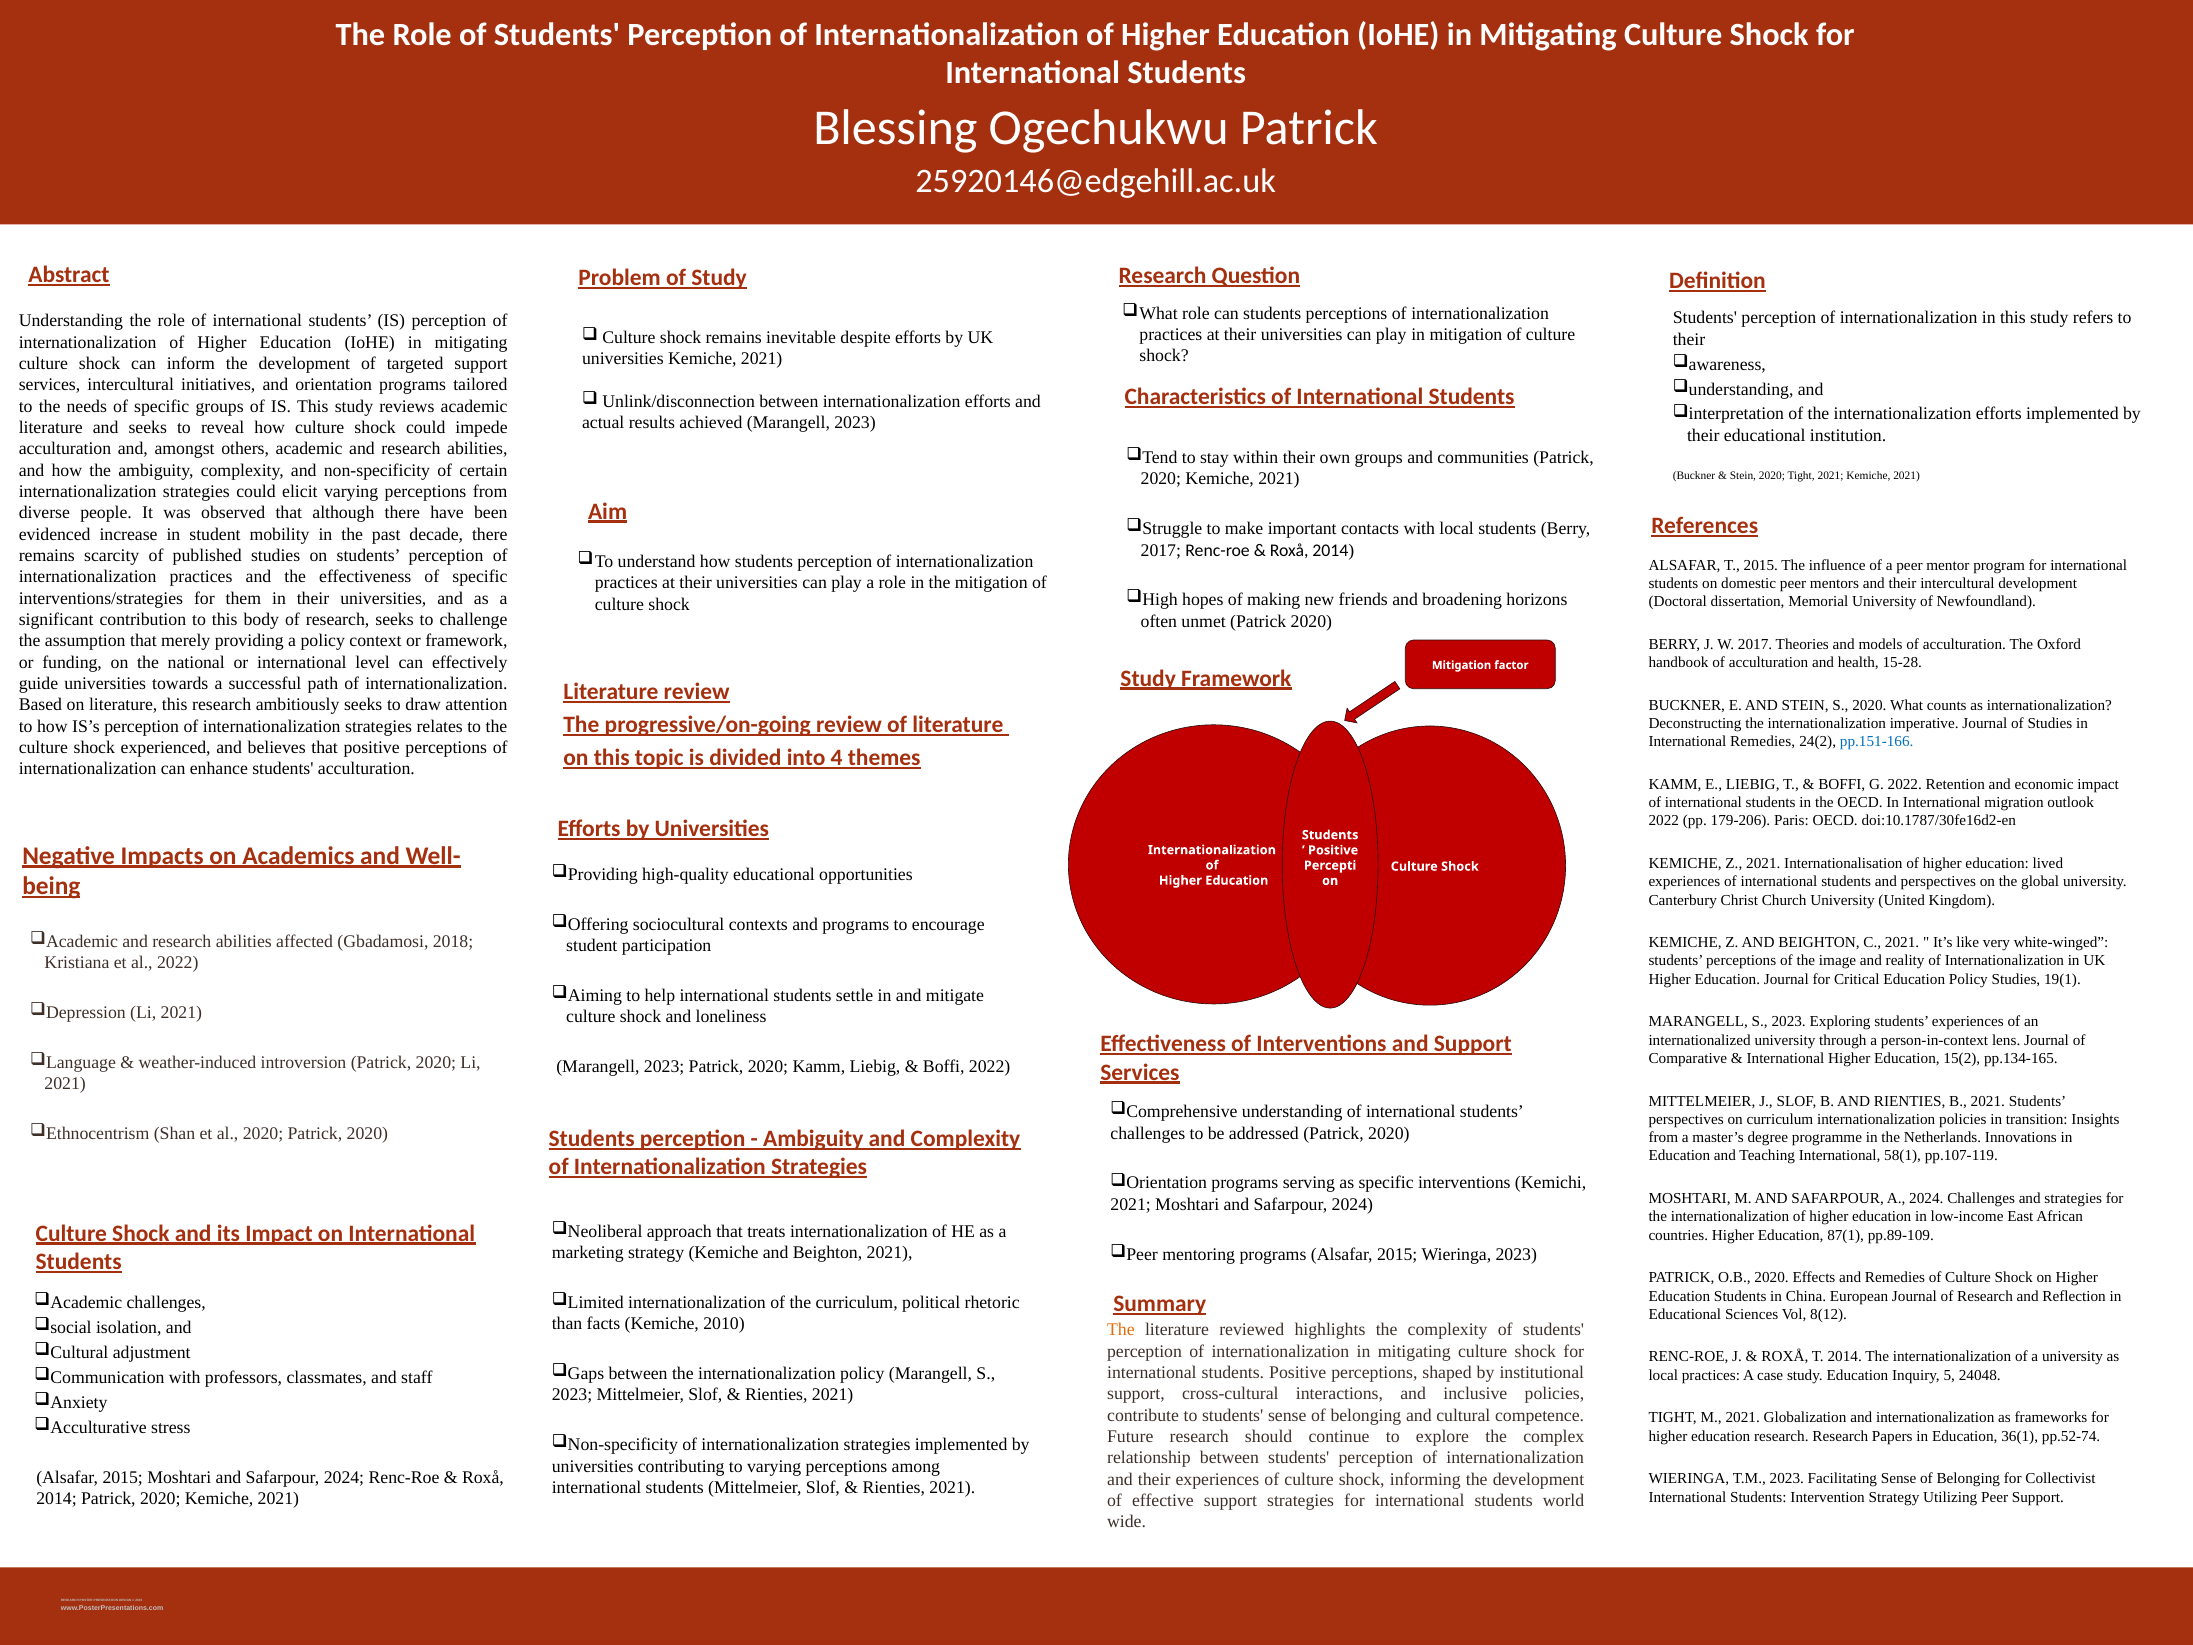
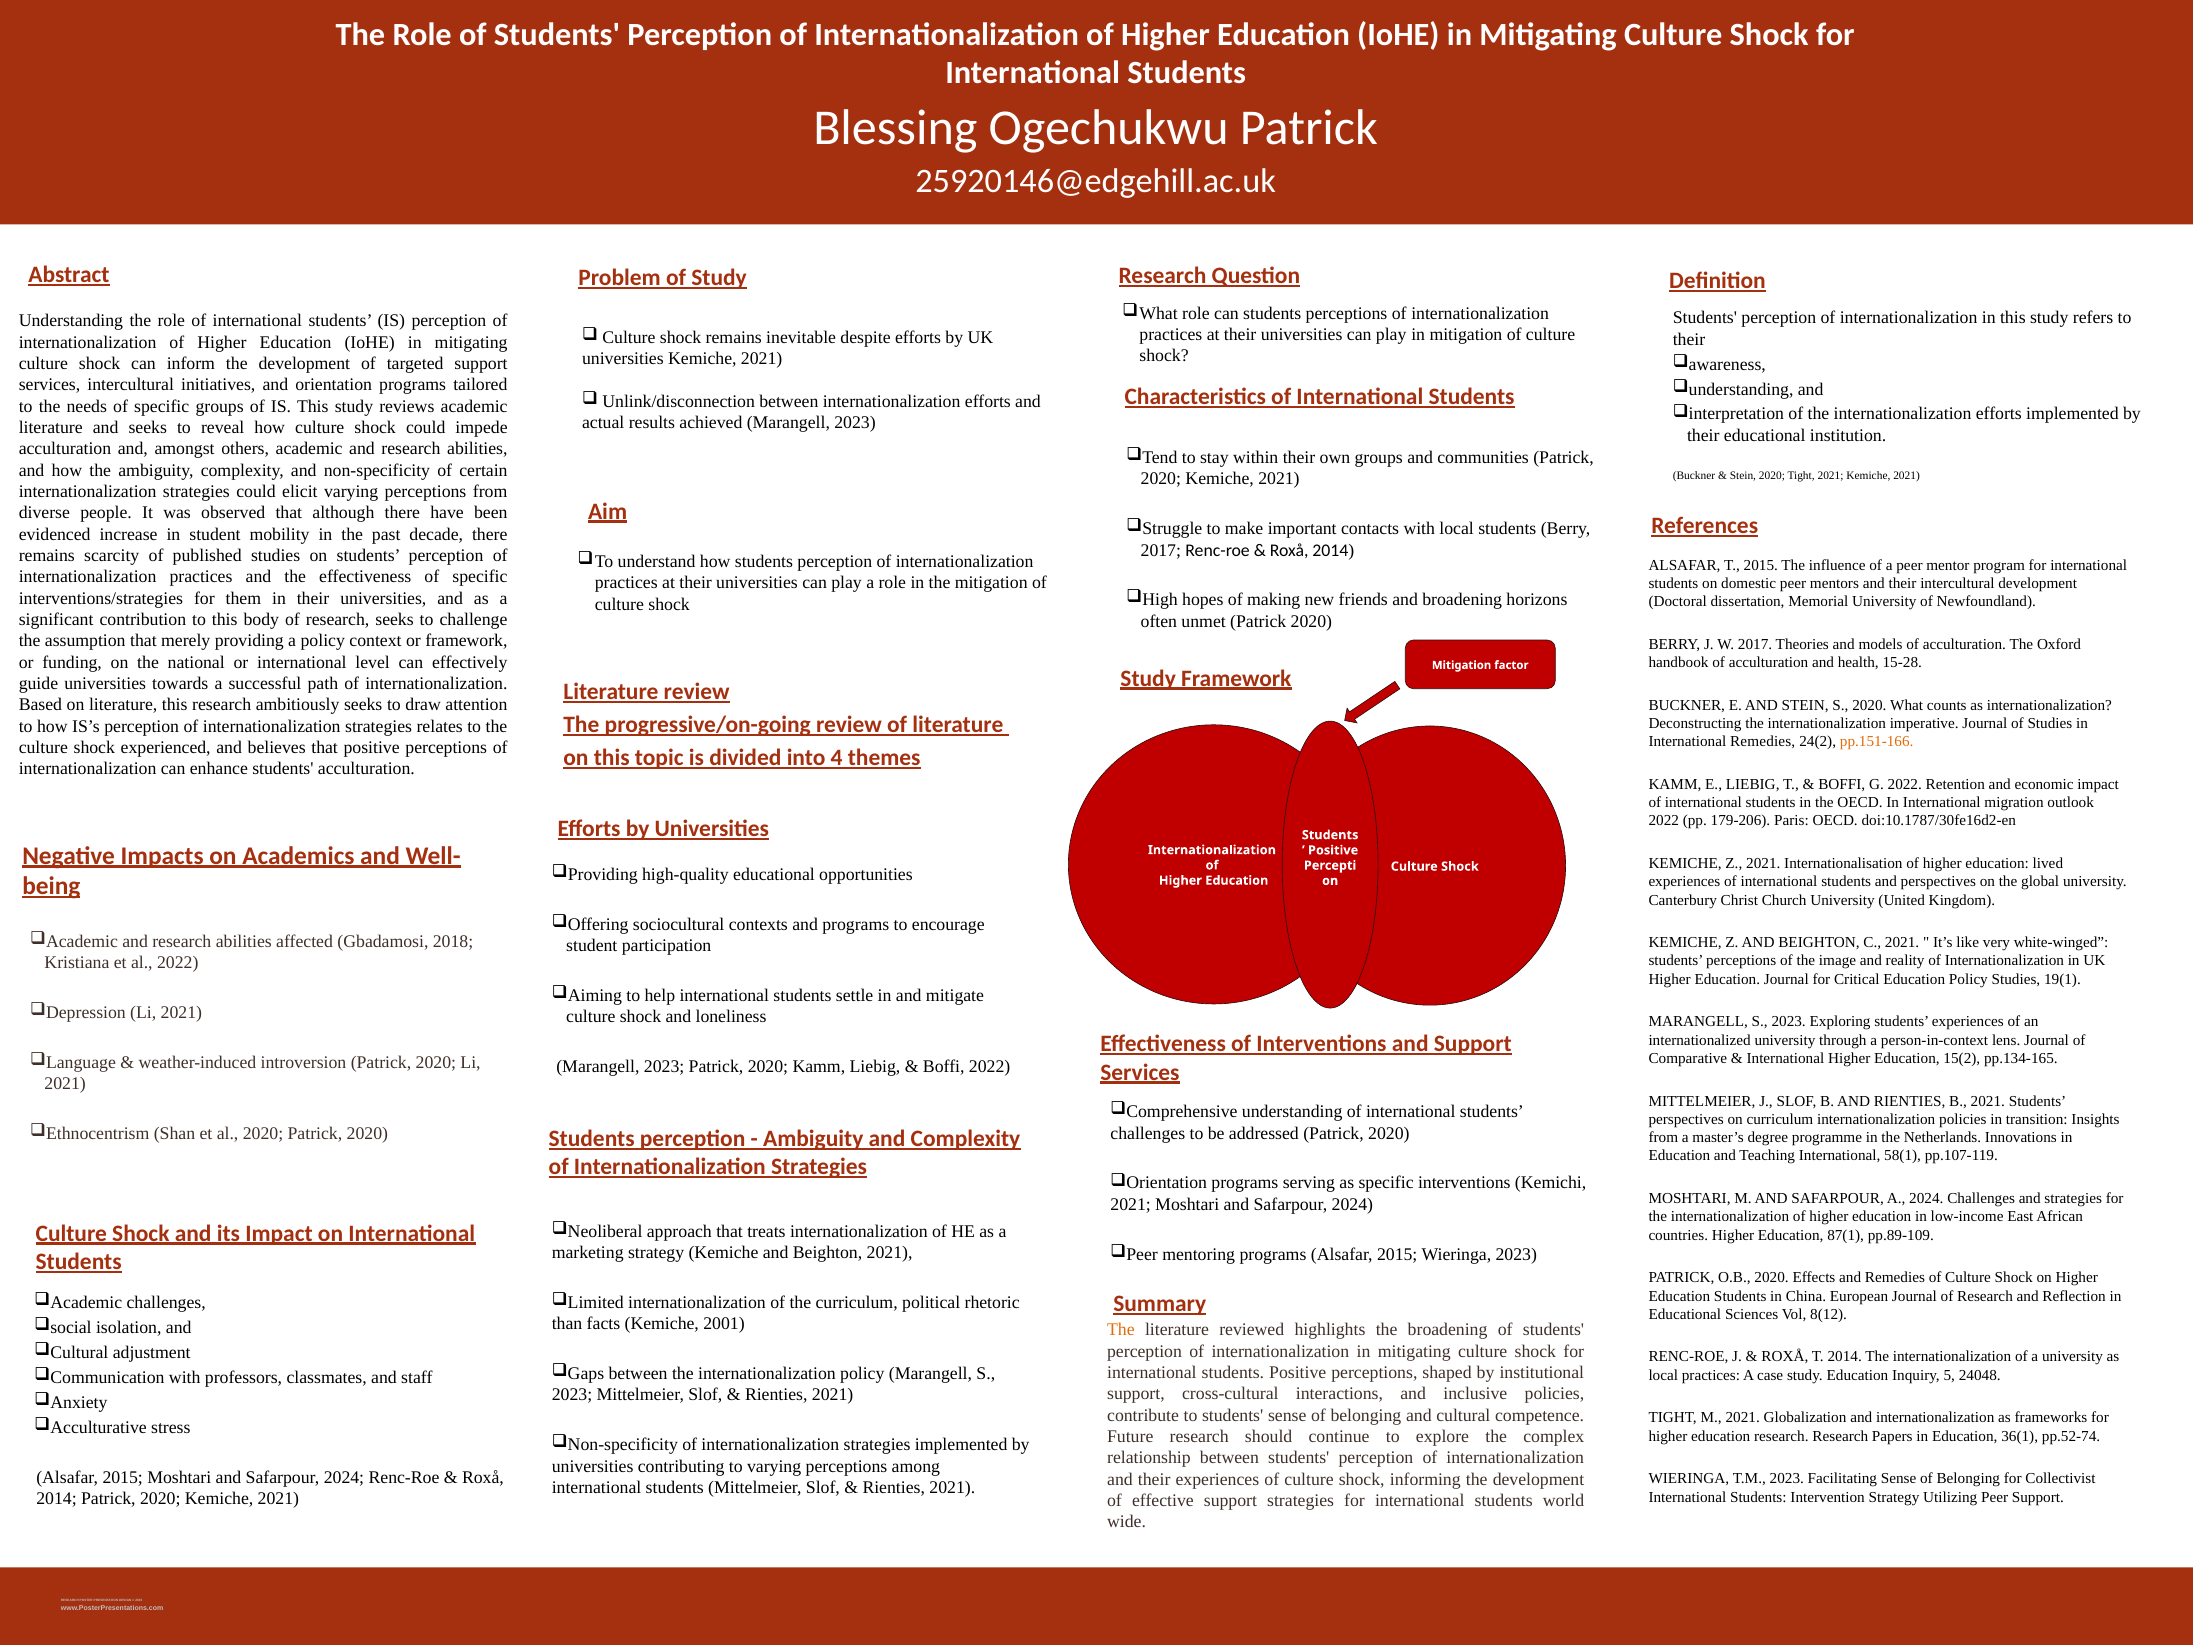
pp.151-166 colour: blue -> orange
2010: 2010 -> 2001
the complexity: complexity -> broadening
